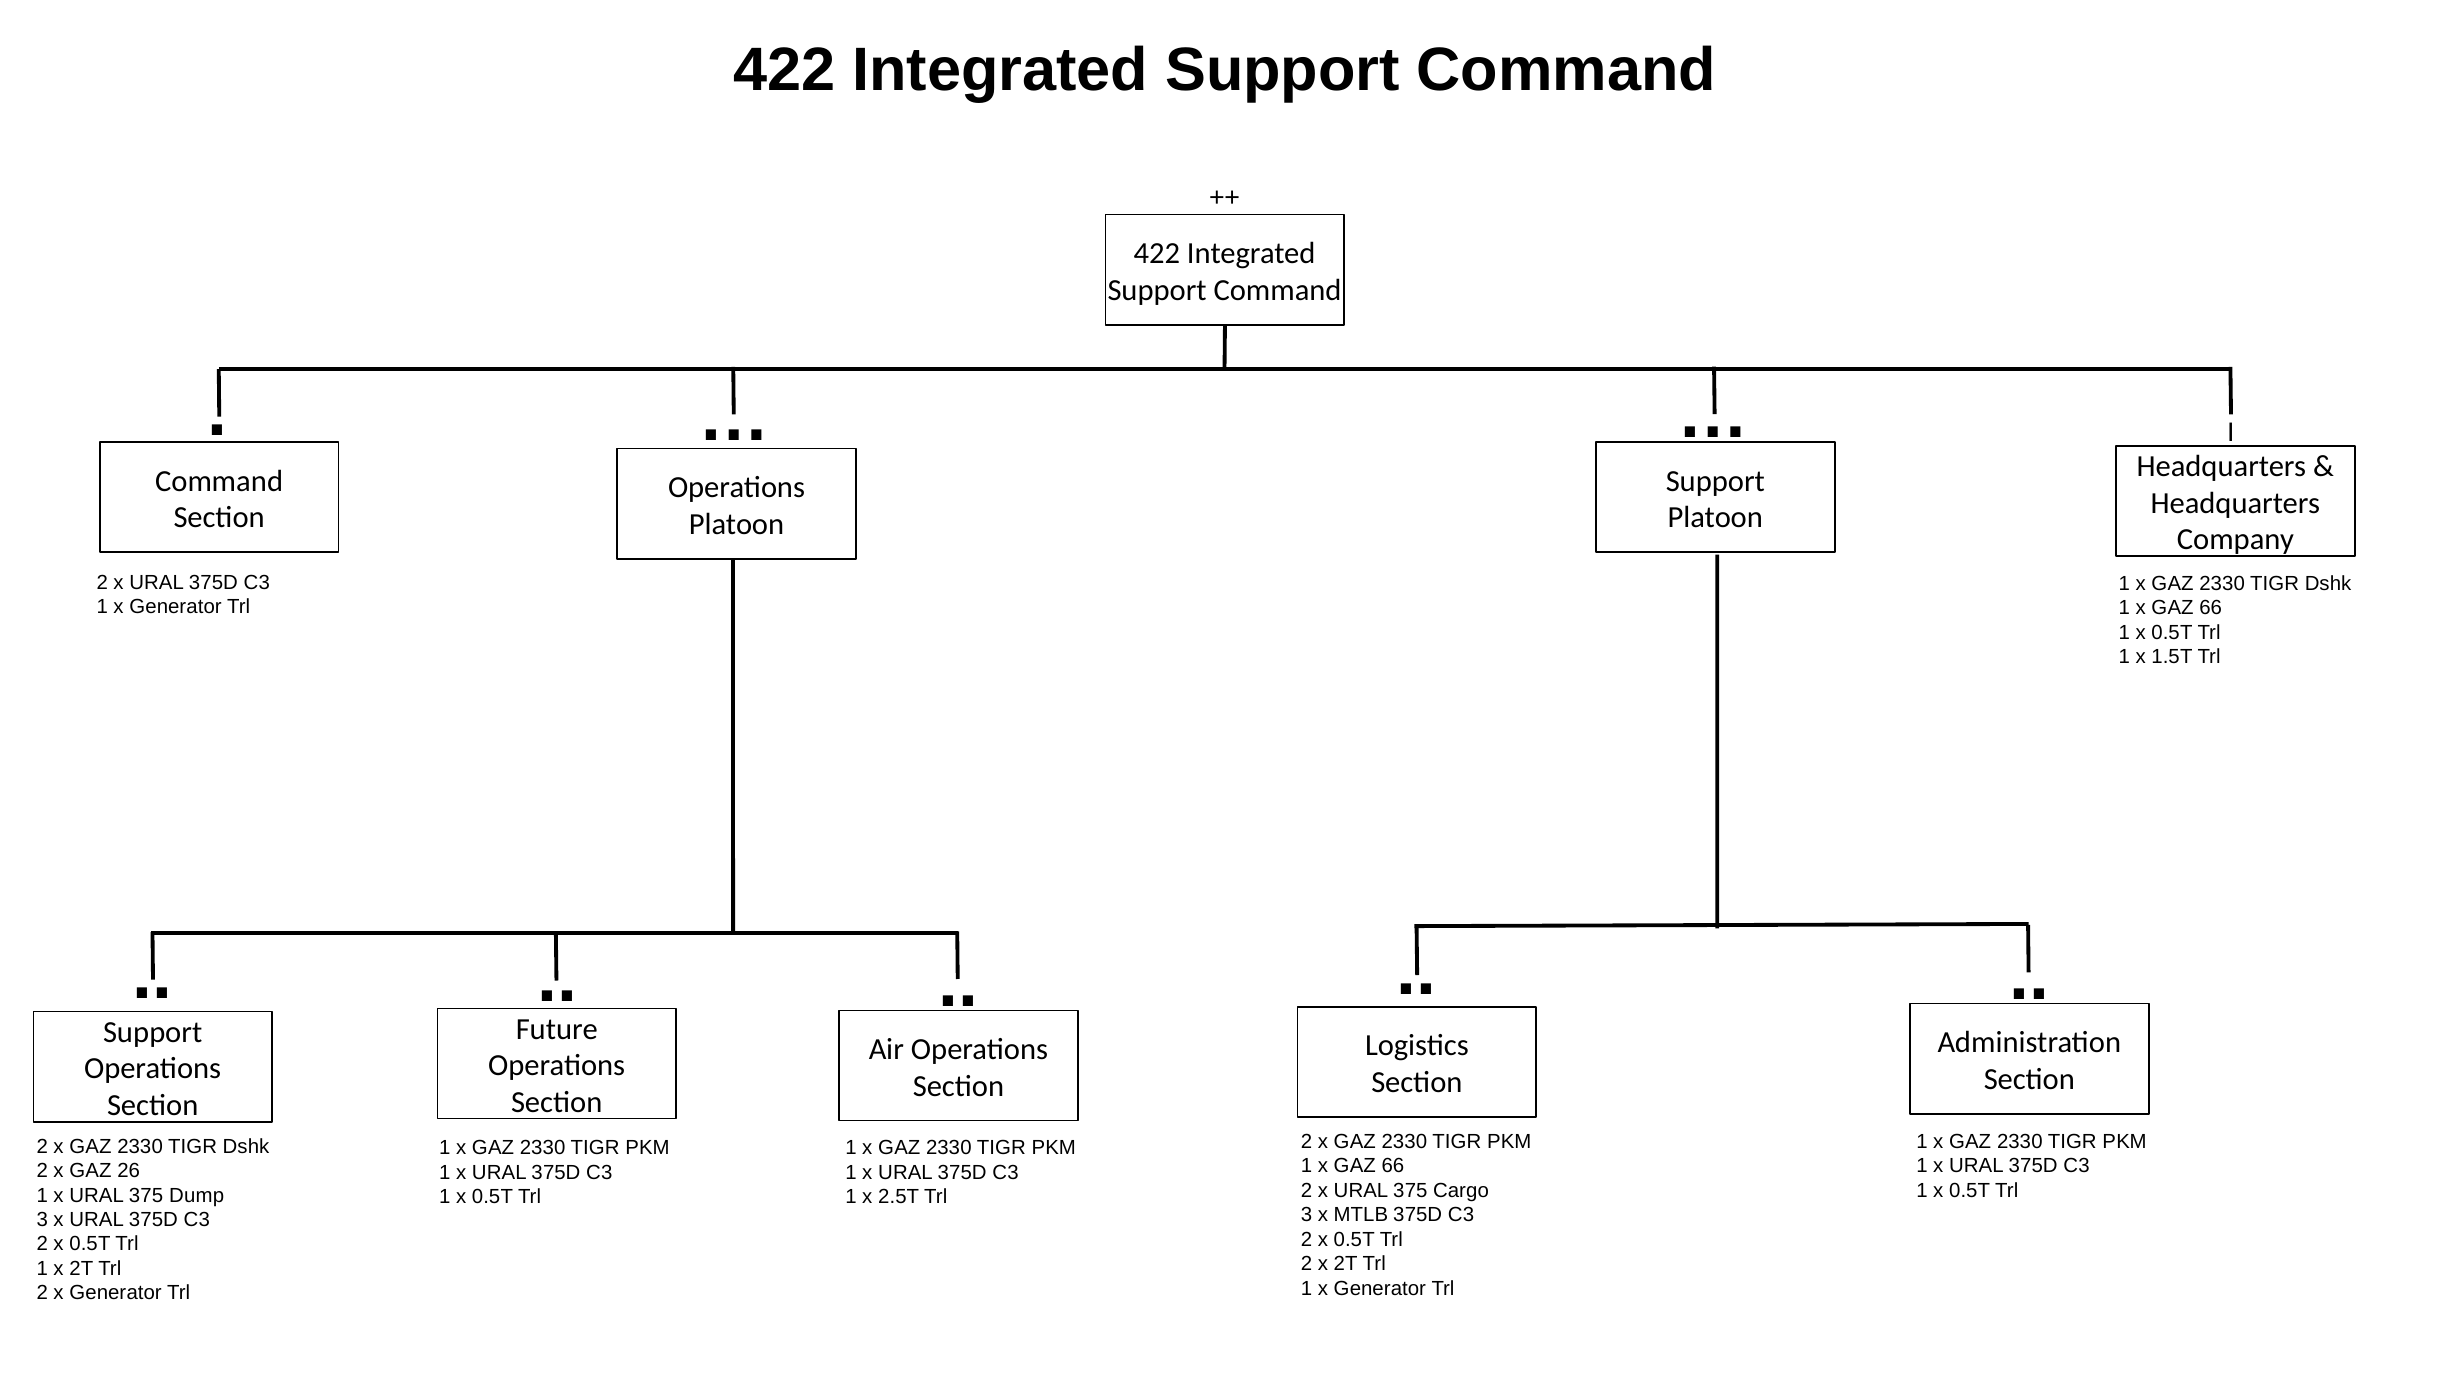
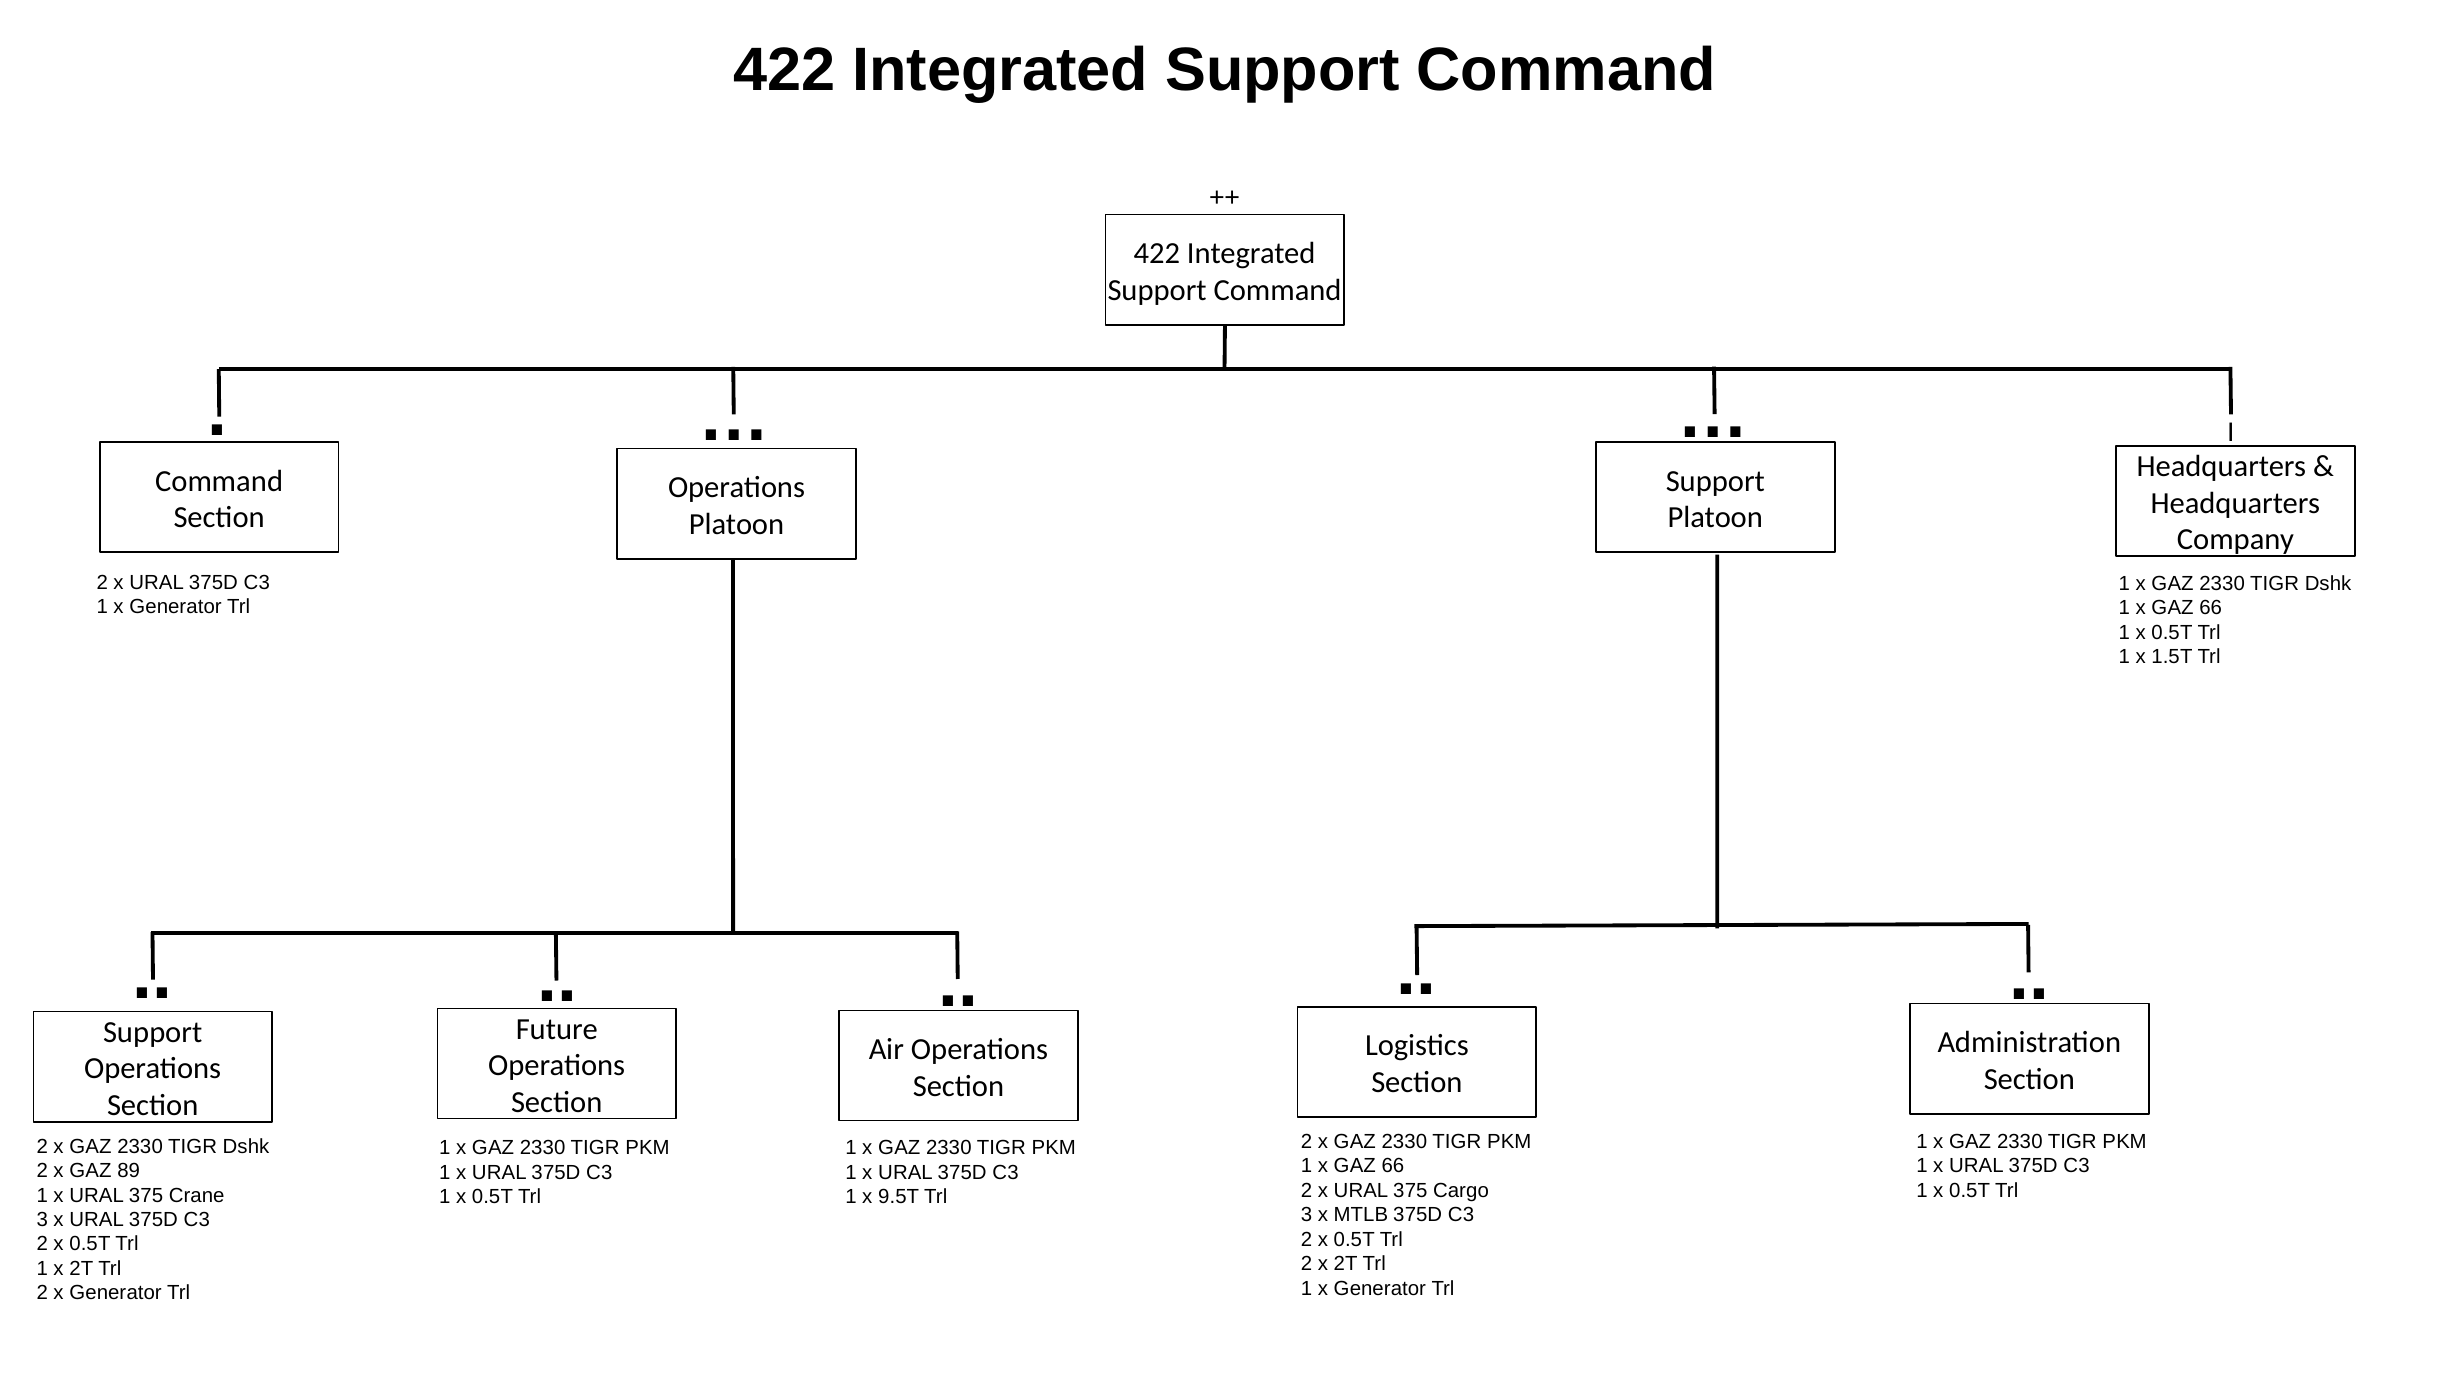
26: 26 -> 89
Dump: Dump -> Crane
2.5T: 2.5T -> 9.5T
